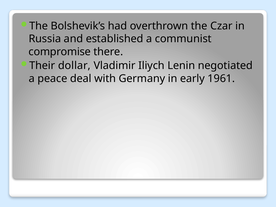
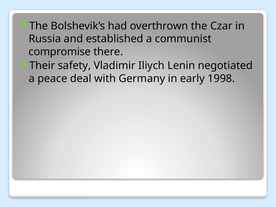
dollar: dollar -> safety
1961: 1961 -> 1998
